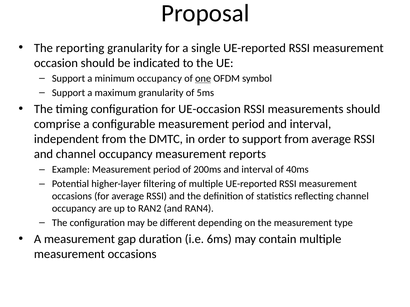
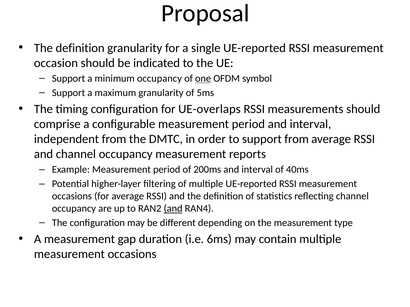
reporting at (80, 48): reporting -> definition
UE-occasion: UE-occasion -> UE-overlaps
and at (173, 209) underline: none -> present
